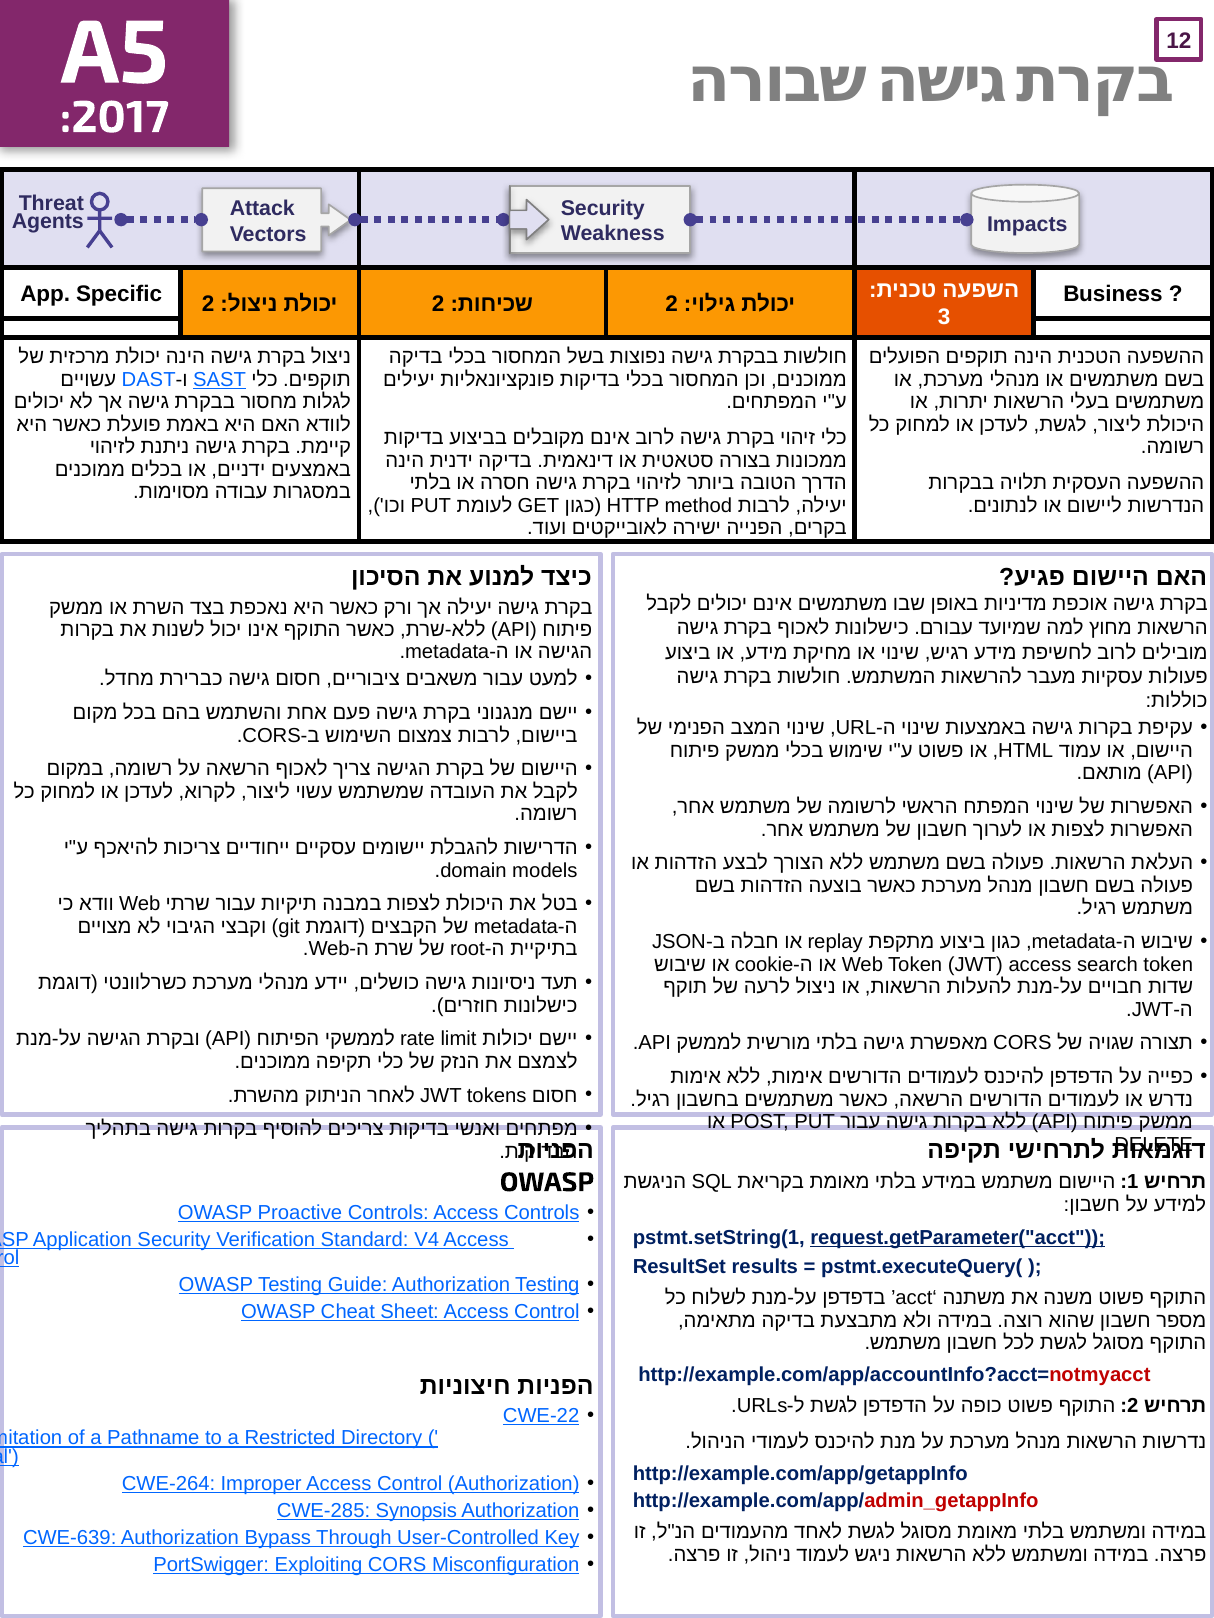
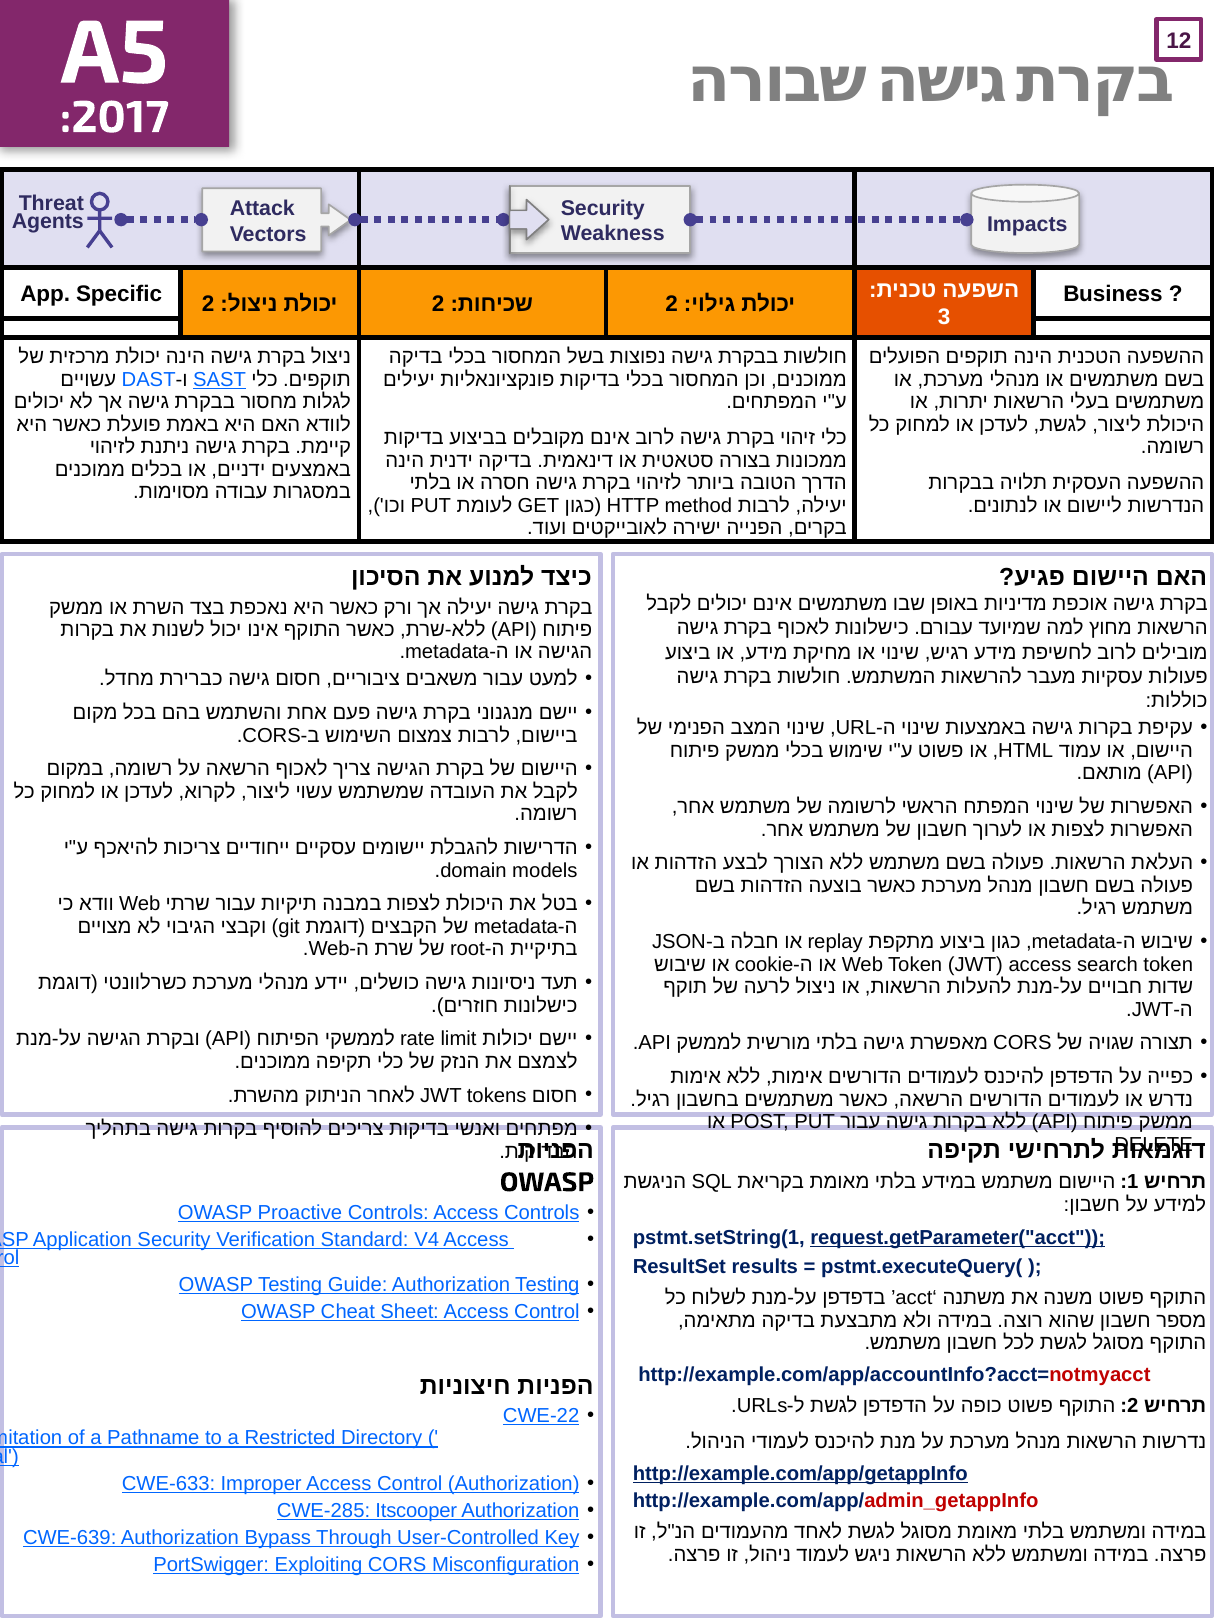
http://example.com/app/getappInfo underline: none -> present
CWE-264: CWE-264 -> CWE-633
Synopsis: Synopsis -> Itscooper
